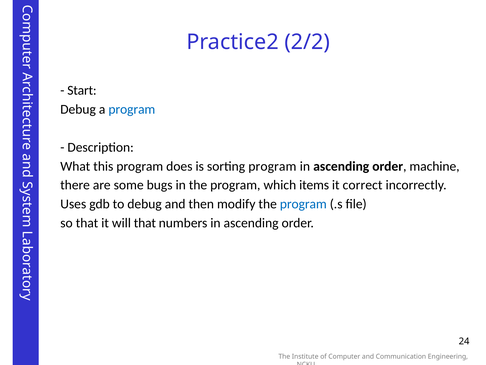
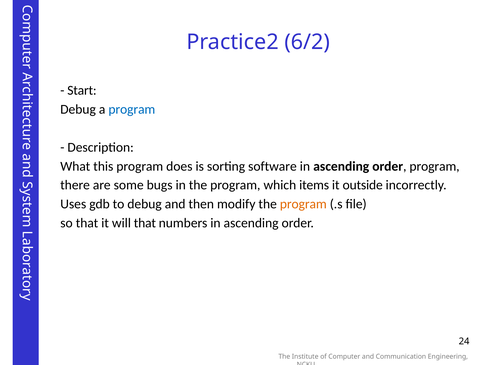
2/2: 2/2 -> 6/2
sorting program: program -> software
order machine: machine -> program
correct: correct -> outside
program at (303, 204) colour: blue -> orange
